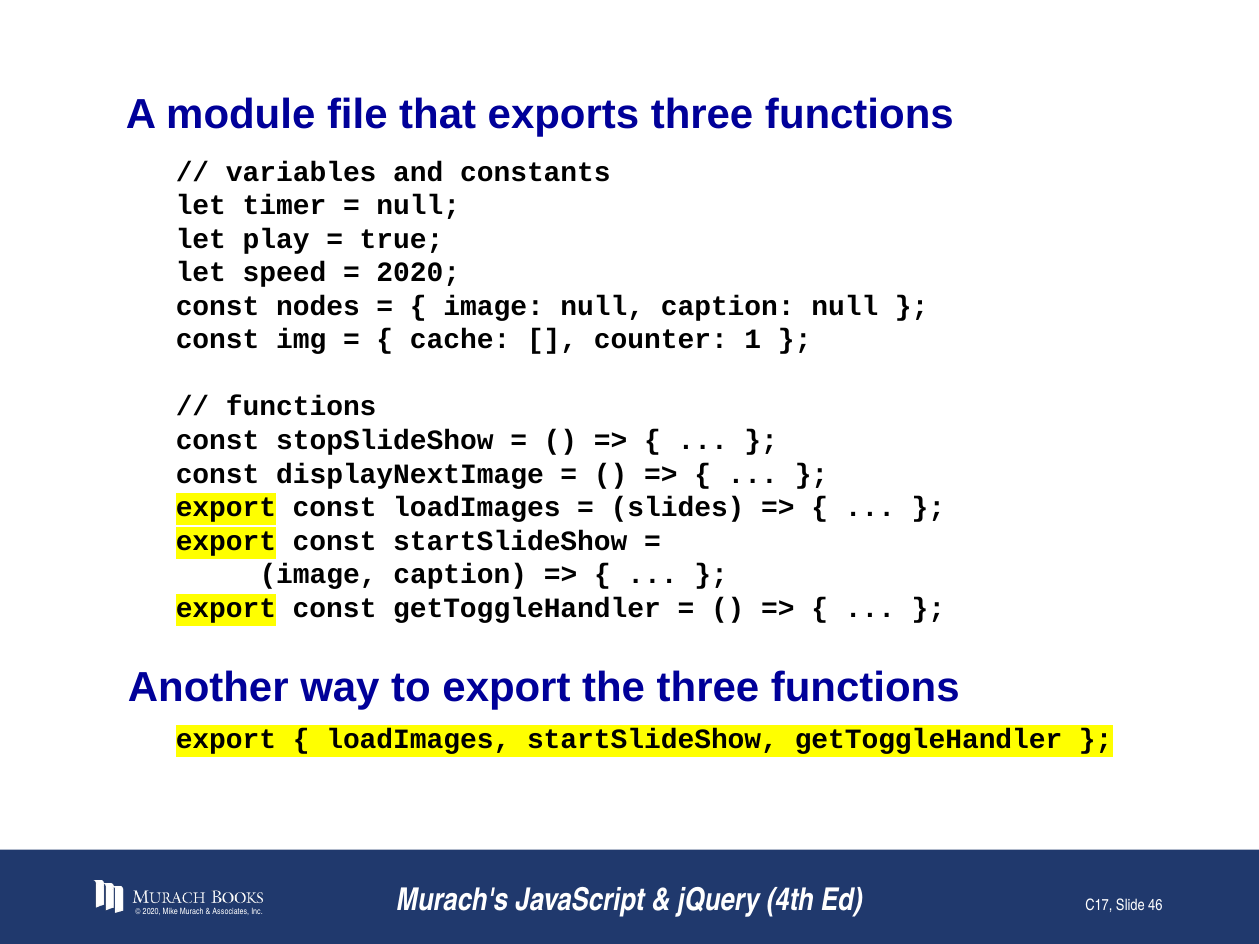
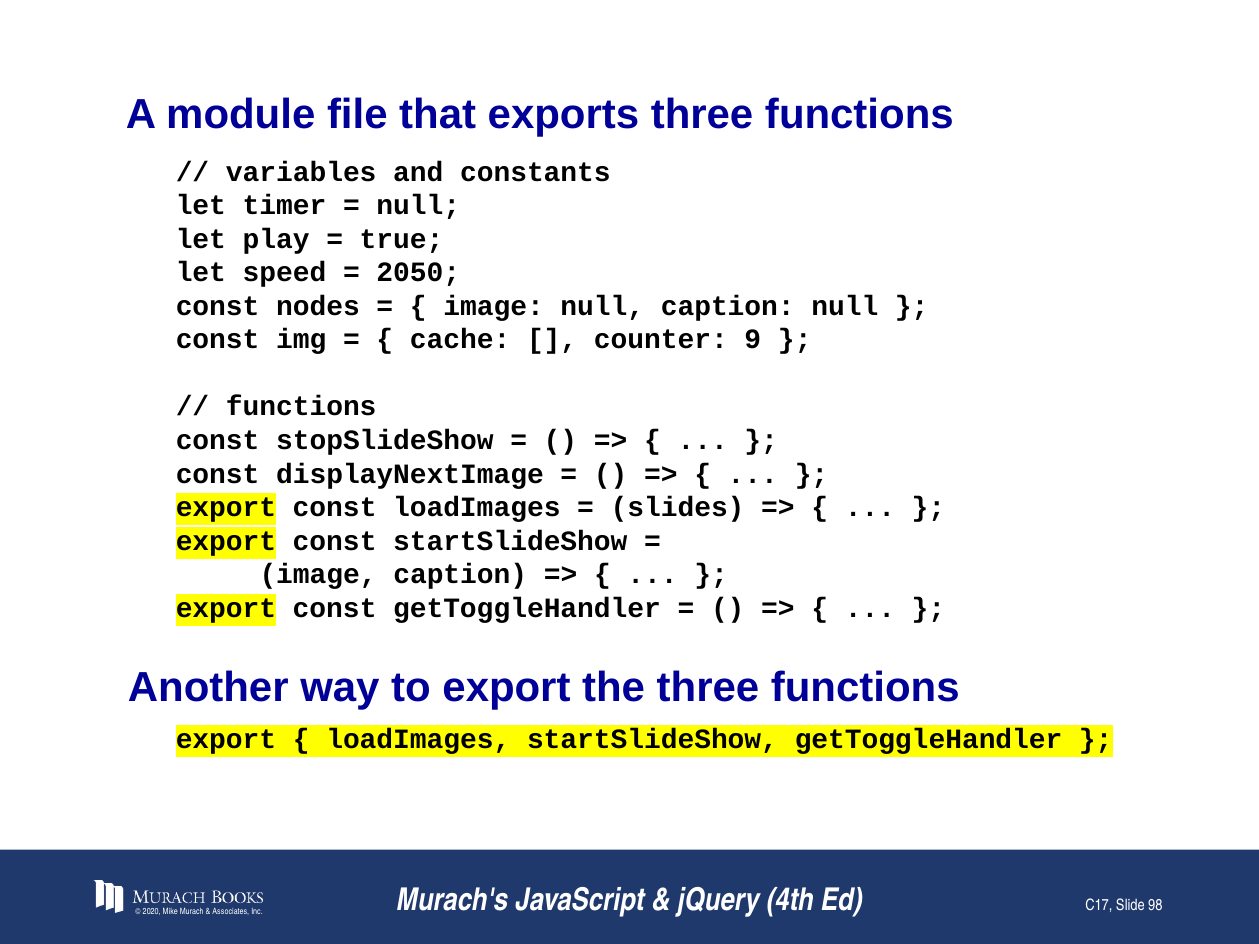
2020 at (418, 273): 2020 -> 2050
1: 1 -> 9
46: 46 -> 98
